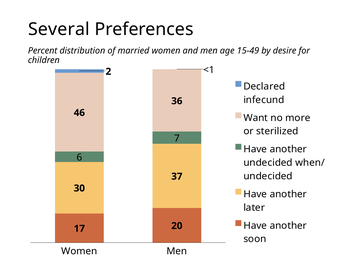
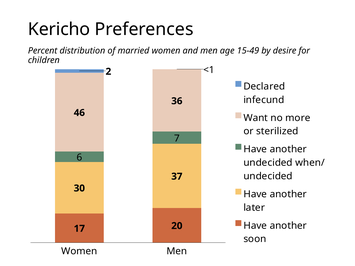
Several: Several -> Kericho
